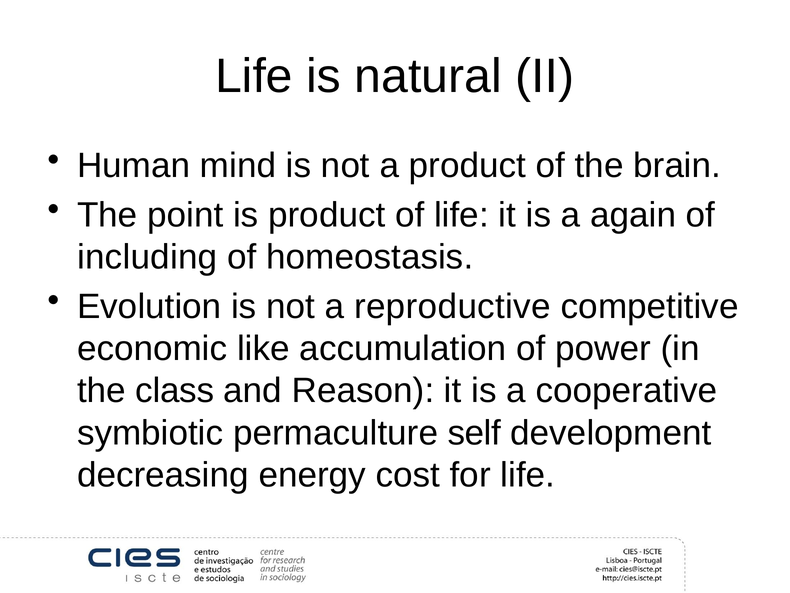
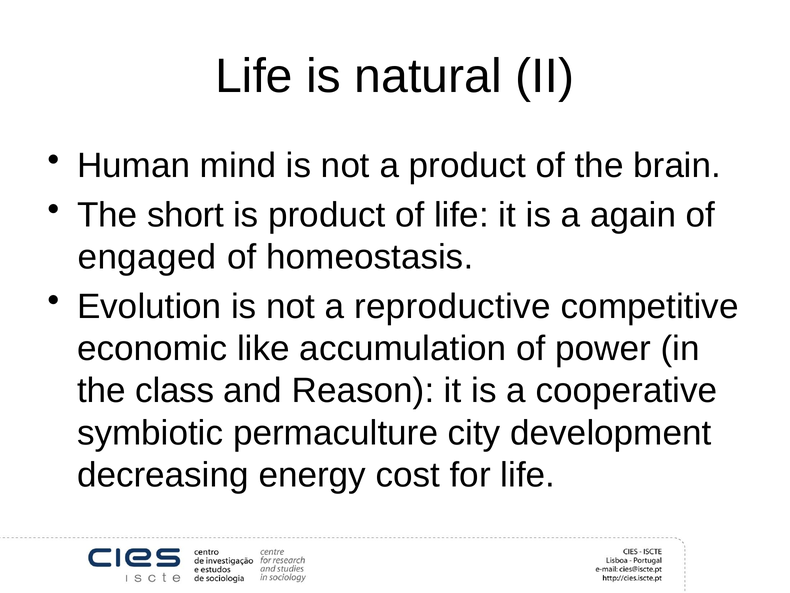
point: point -> short
including: including -> engaged
self: self -> city
